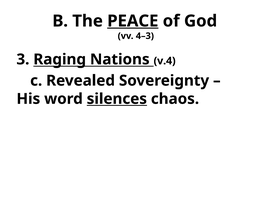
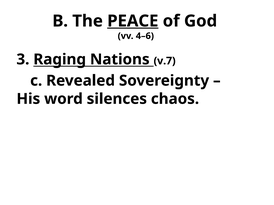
4–3: 4–3 -> 4–6
v.4: v.4 -> v.7
silences underline: present -> none
